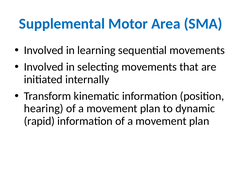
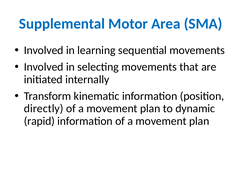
hearing: hearing -> directly
